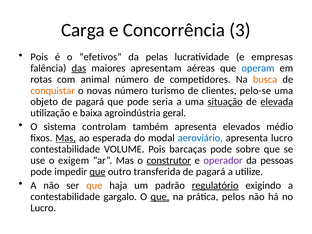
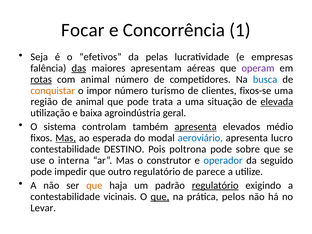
Carga: Carga -> Focar
3: 3 -> 1
Pois at (39, 57): Pois -> Seja
operam colour: blue -> purple
rotas underline: none -> present
busca colour: orange -> blue
novas: novas -> impor
pelo-se: pelo-se -> fixos-se
objeto: objeto -> região
pagará at (90, 102): pagará -> animal
seria: seria -> trata
situação underline: present -> none
apresenta at (196, 127) underline: none -> present
VOLUME: VOLUME -> DESTINO
barcaças: barcaças -> poltrona
exigem: exigem -> interna
construtor underline: present -> none
operador colour: purple -> blue
pessoas: pessoas -> seguido
que at (97, 172) underline: present -> none
outro transferida: transferida -> regulatório
pagará at (211, 172): pagará -> parece
gargalo: gargalo -> vicinais
Lucro at (43, 208): Lucro -> Levar
